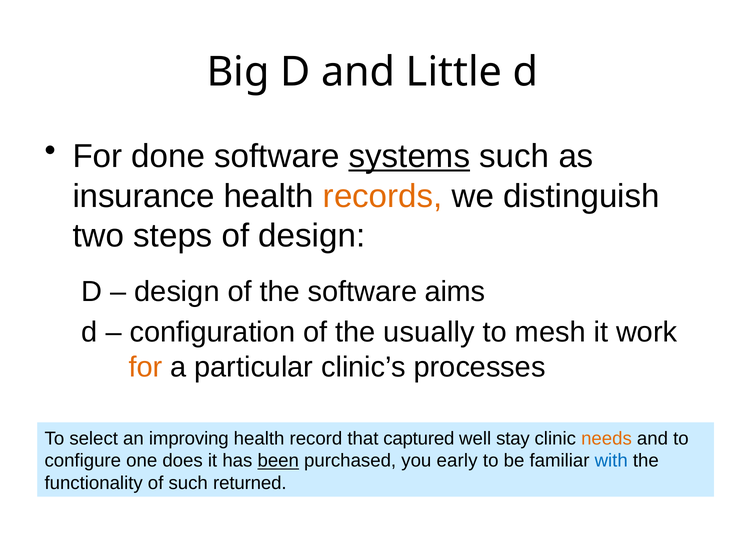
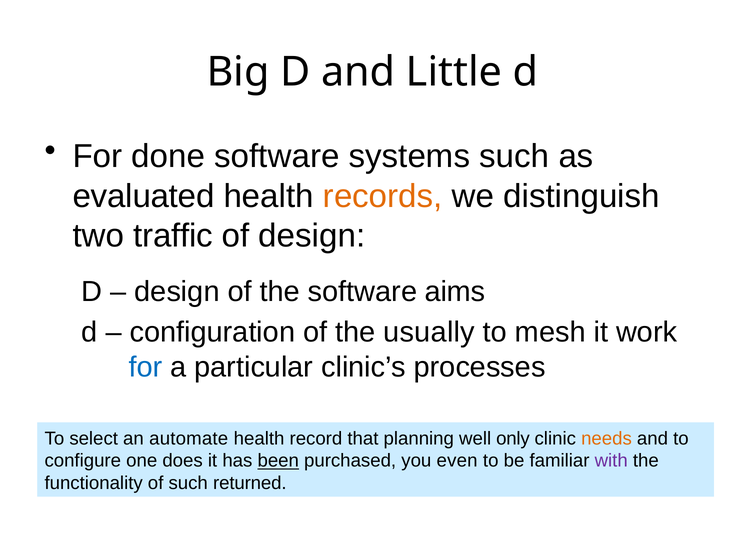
systems underline: present -> none
insurance: insurance -> evaluated
steps: steps -> traffic
for at (145, 367) colour: orange -> blue
improving: improving -> automate
captured: captured -> planning
stay: stay -> only
early: early -> even
with colour: blue -> purple
